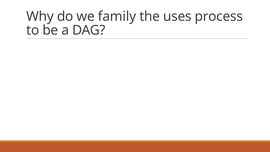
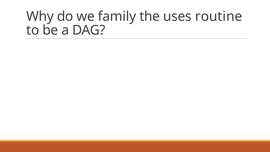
process: process -> routine
